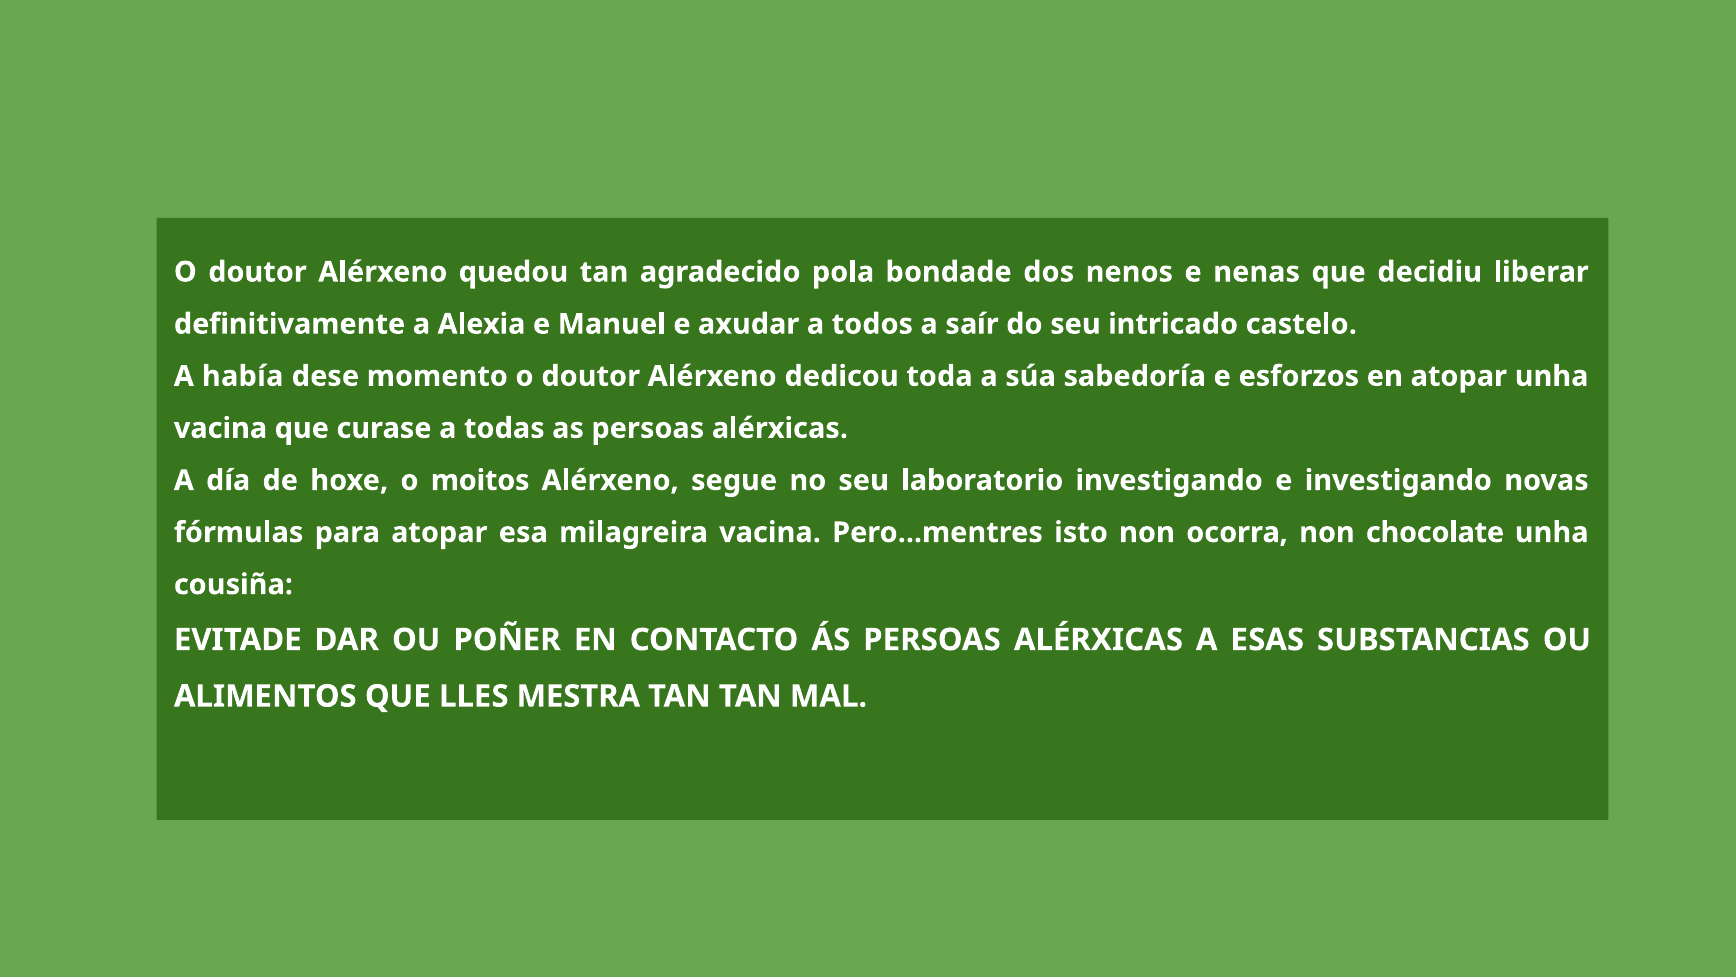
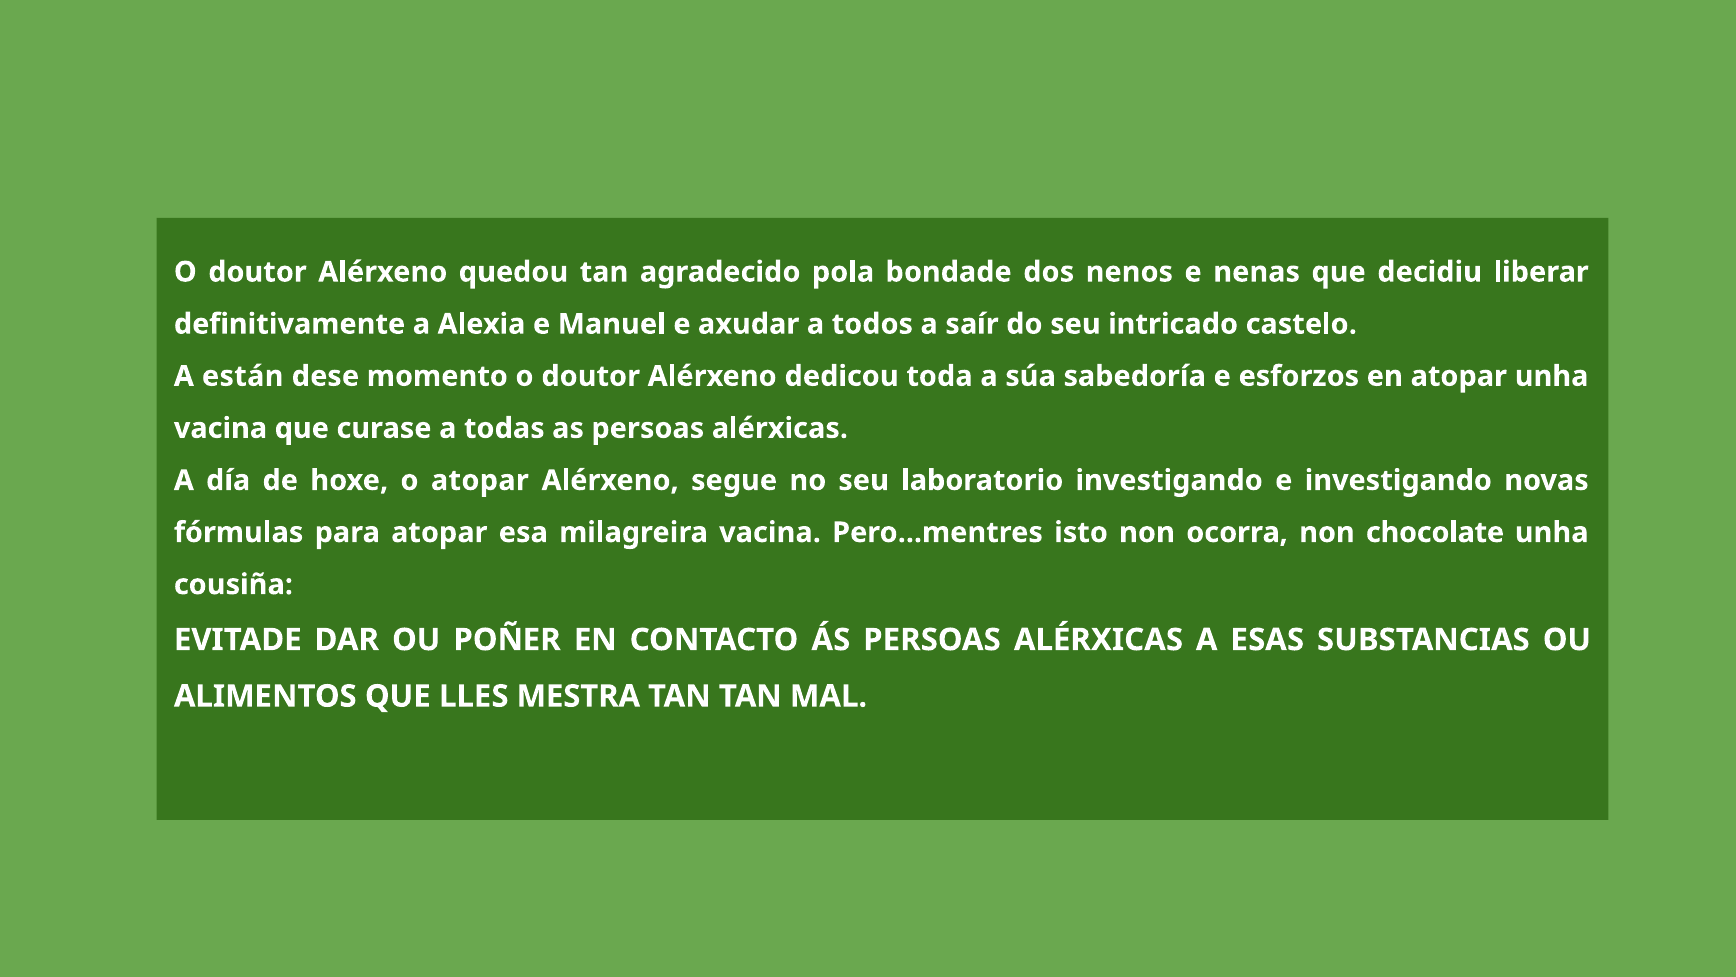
había: había -> están
o moitos: moitos -> atopar
